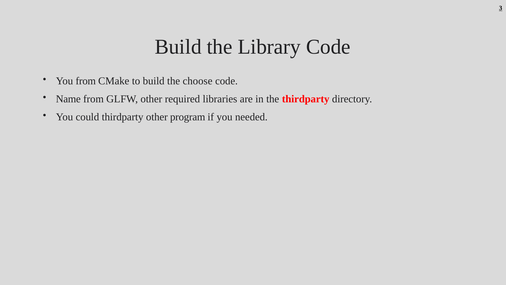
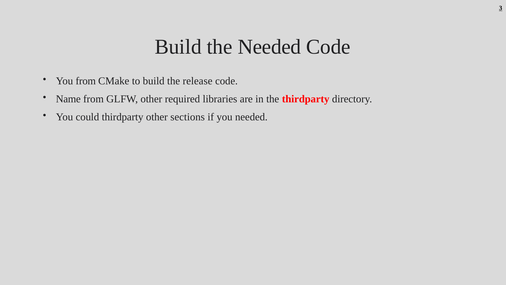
the Library: Library -> Needed
choose: choose -> release
program: program -> sections
